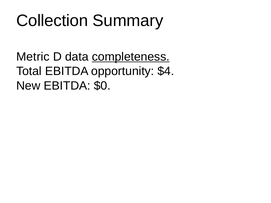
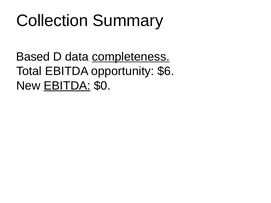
Metric: Metric -> Based
$4: $4 -> $6
EBITDA at (67, 86) underline: none -> present
